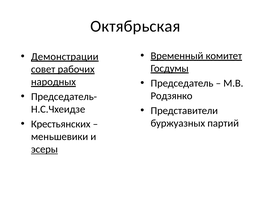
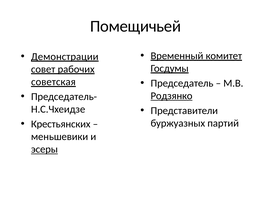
Октябрьская: Октябрьская -> Помещичьей
народных: народных -> советская
Родзянко underline: none -> present
